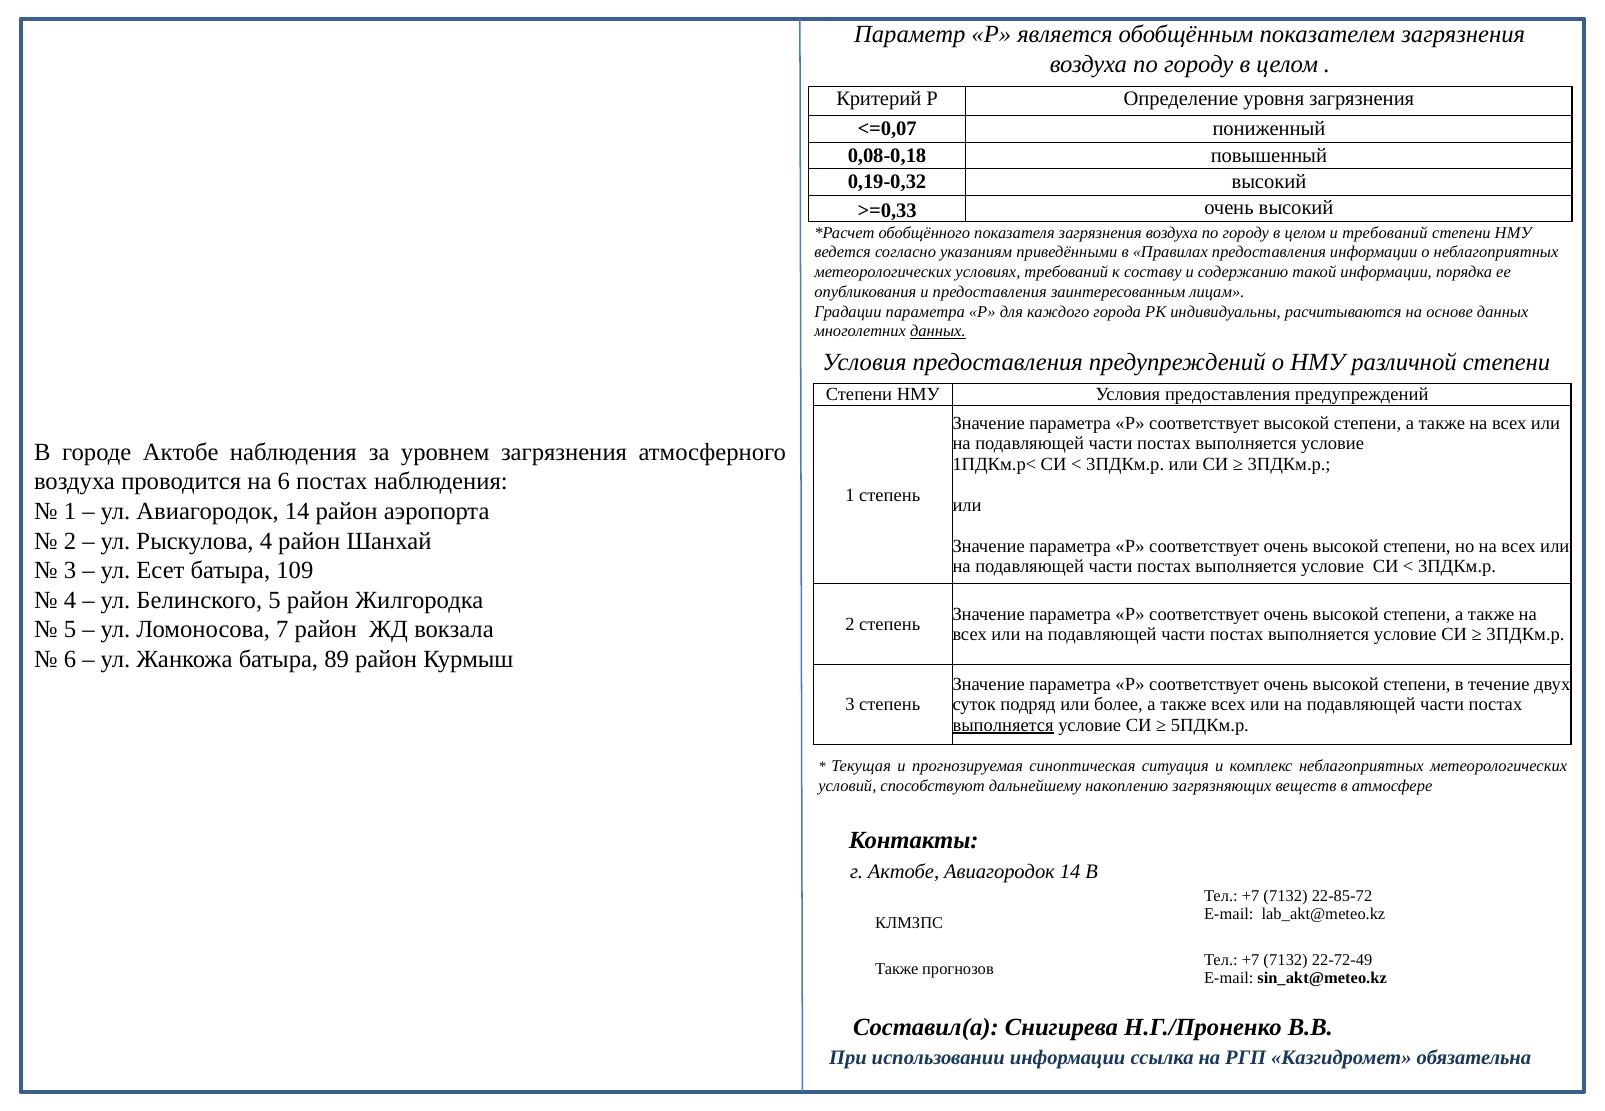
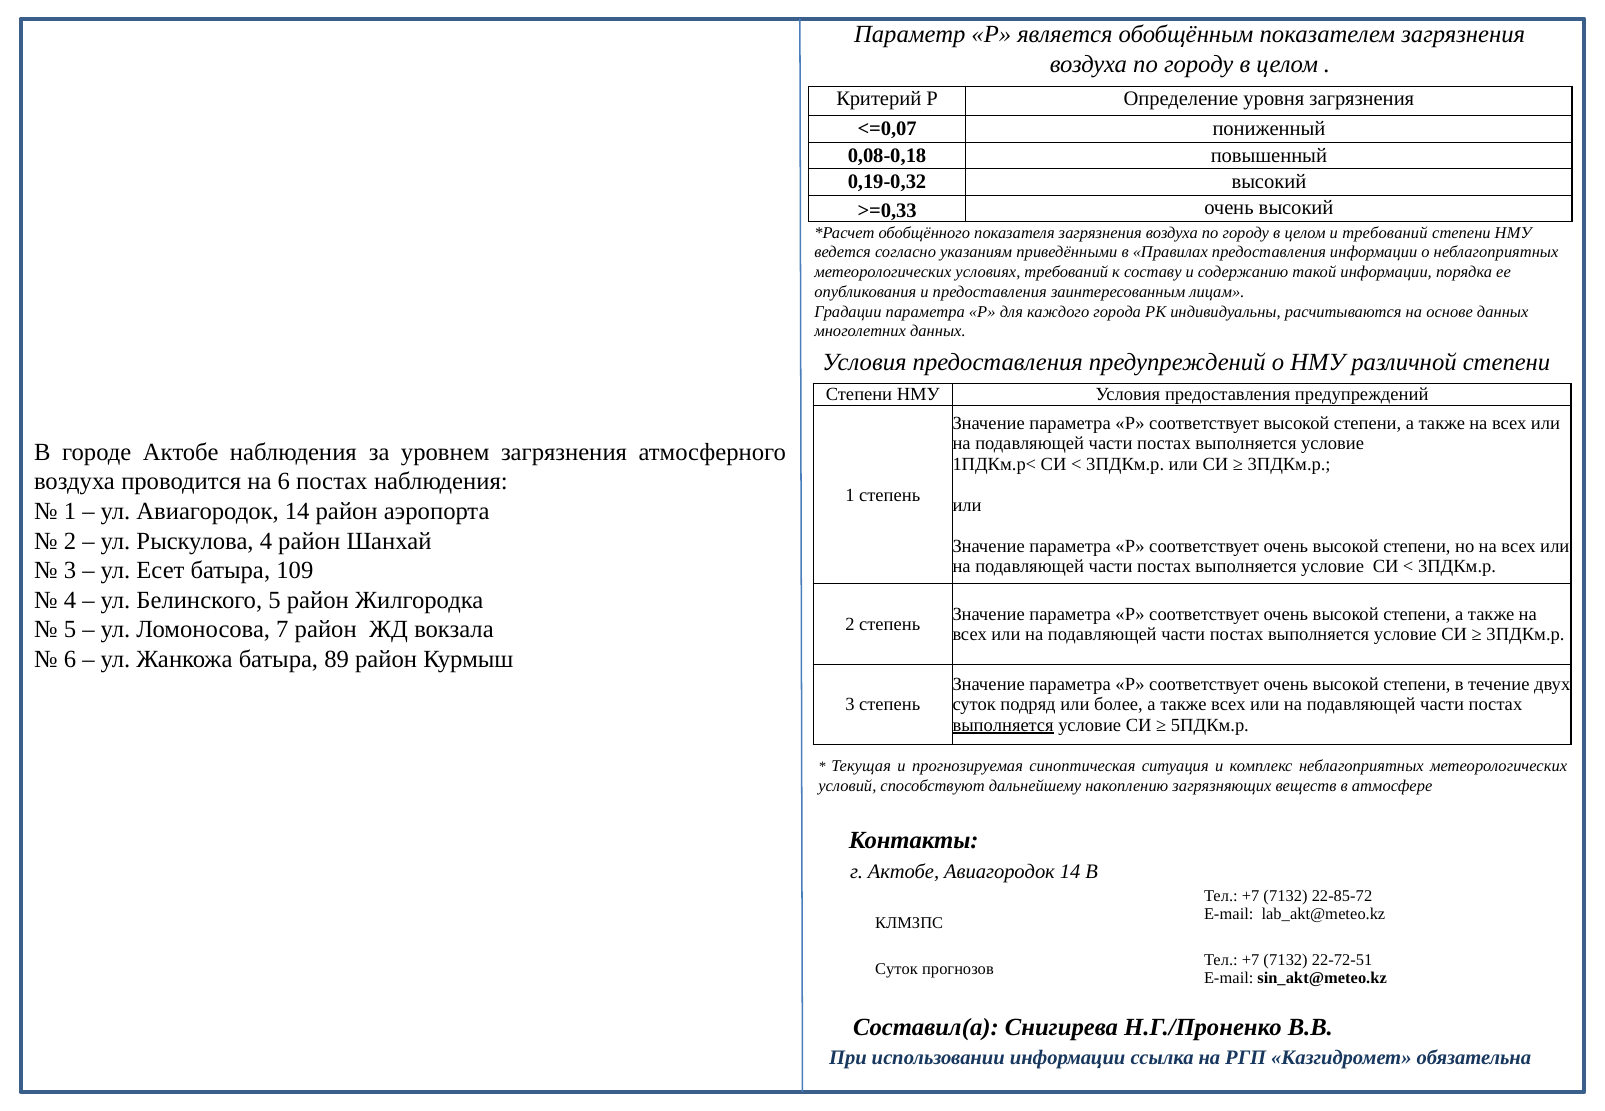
данных at (938, 331) underline: present -> none
22-72-49: 22-72-49 -> 22-72-51
Также at (897, 970): Также -> Суток
